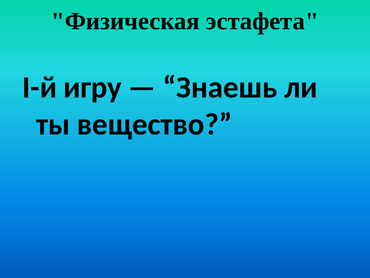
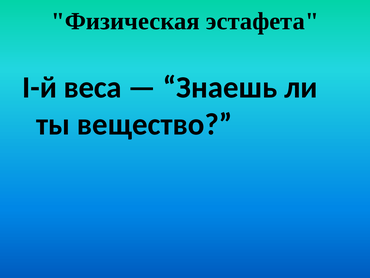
игру: игру -> веса
